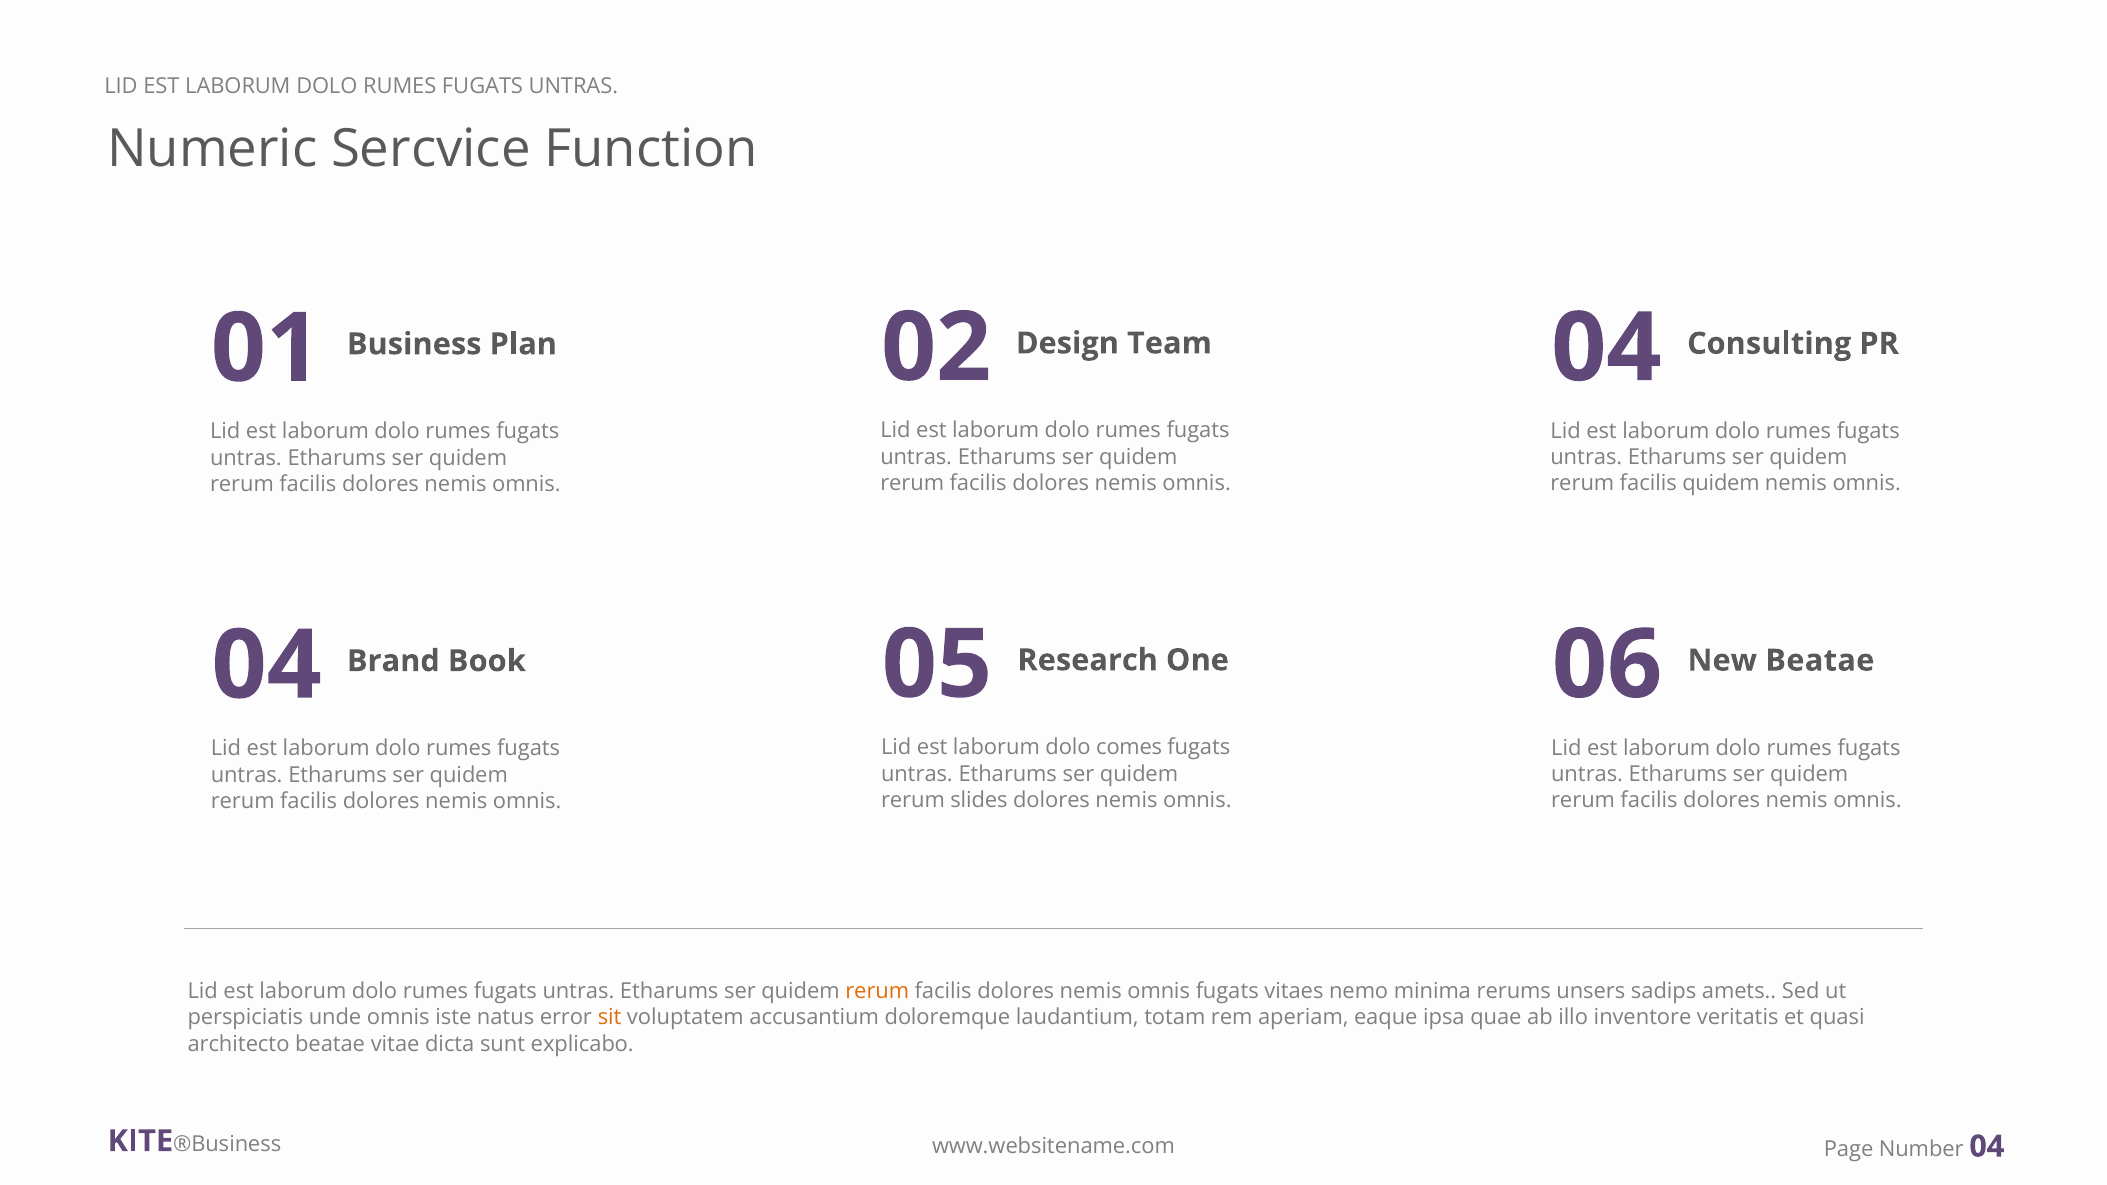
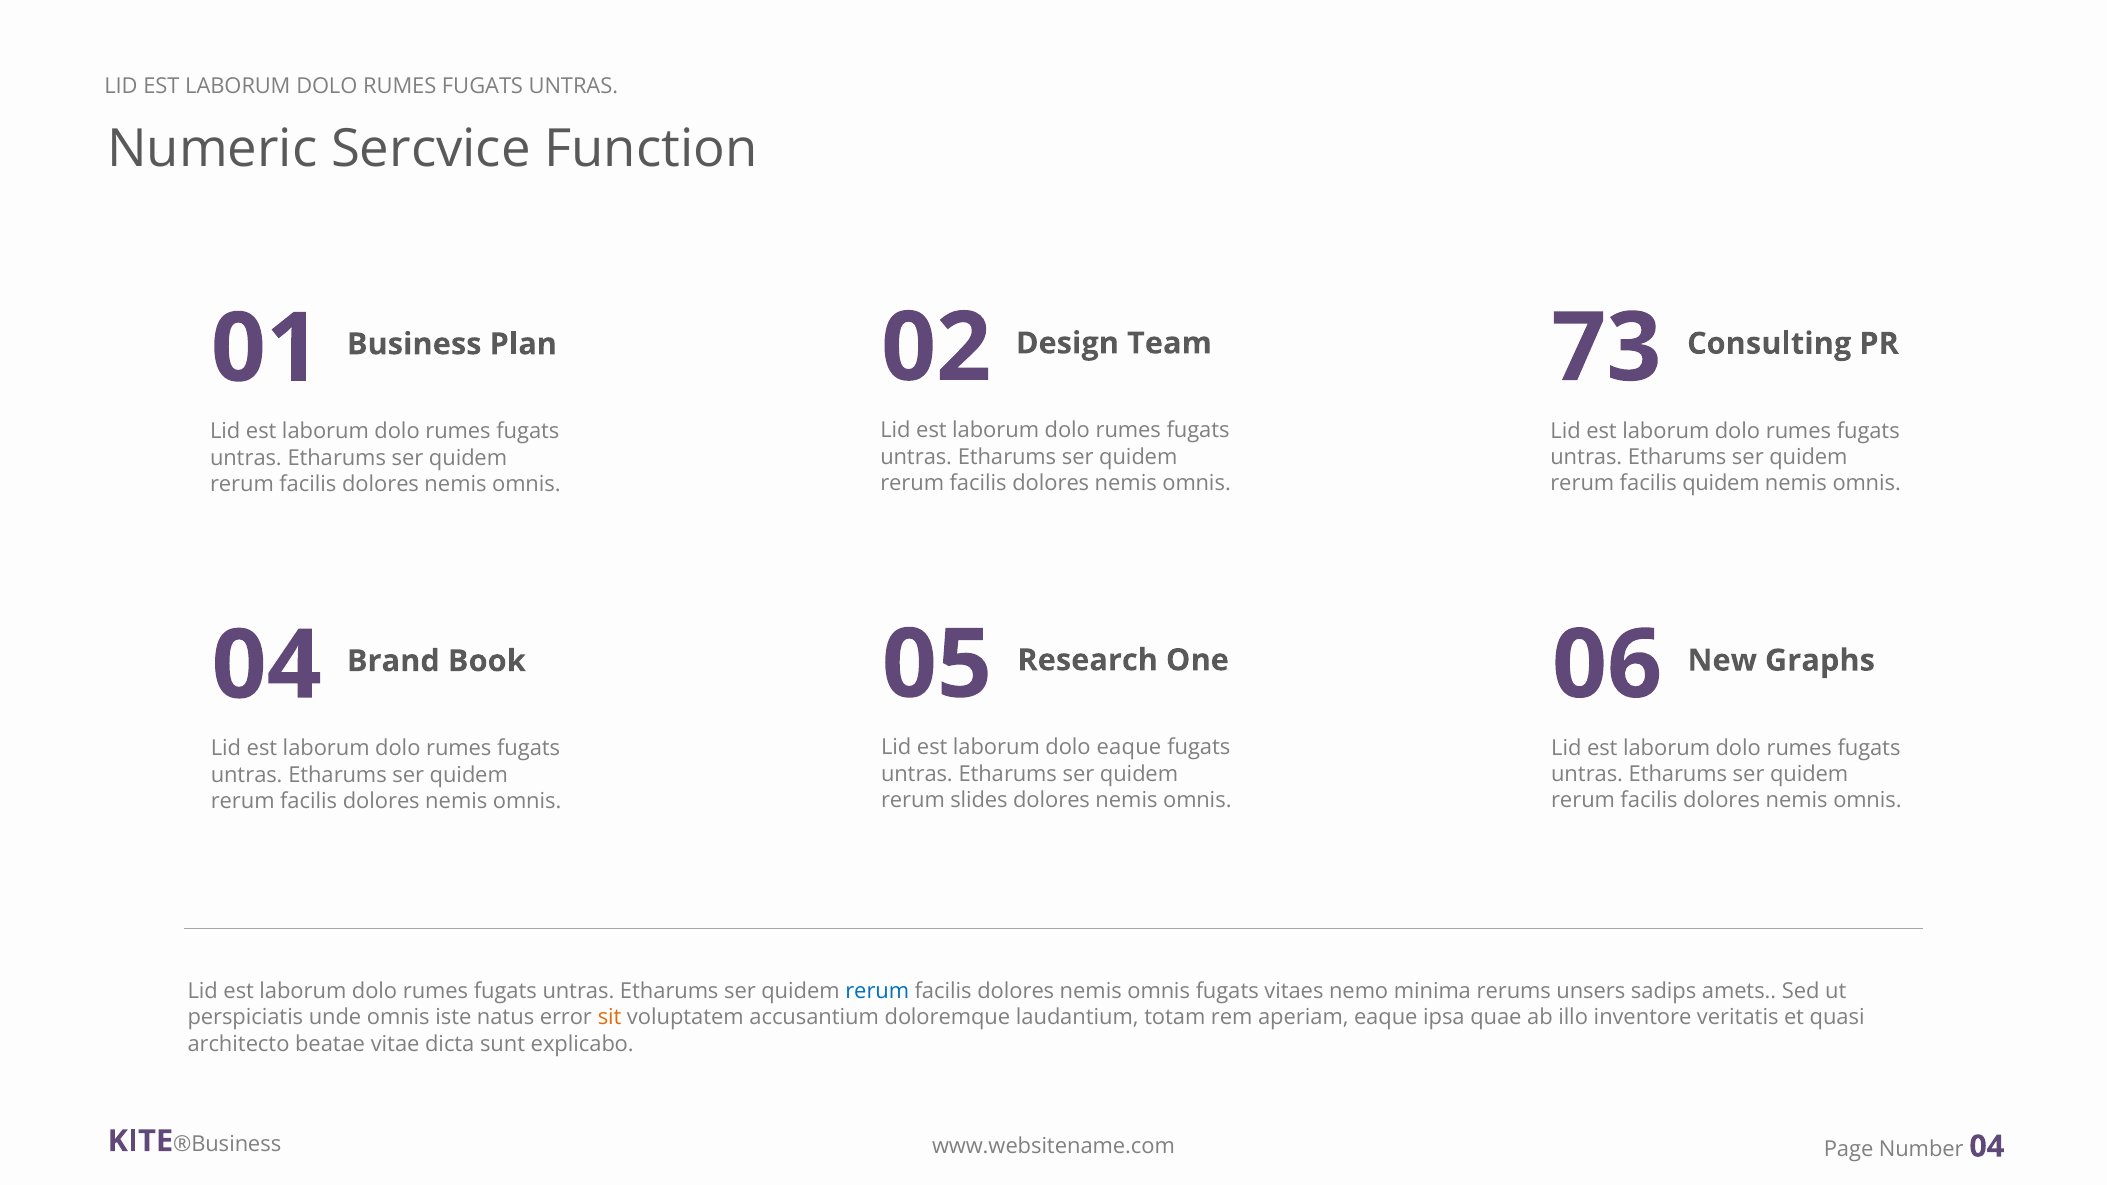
Team 04: 04 -> 73
New Beatae: Beatae -> Graphs
dolo comes: comes -> eaque
rerum at (877, 991) colour: orange -> blue
